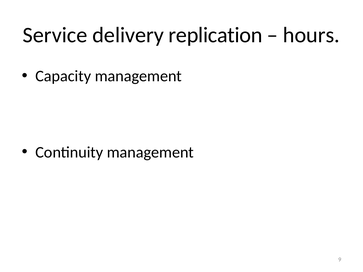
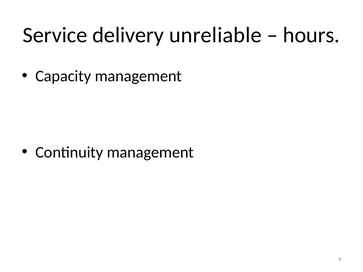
replication: replication -> unreliable
